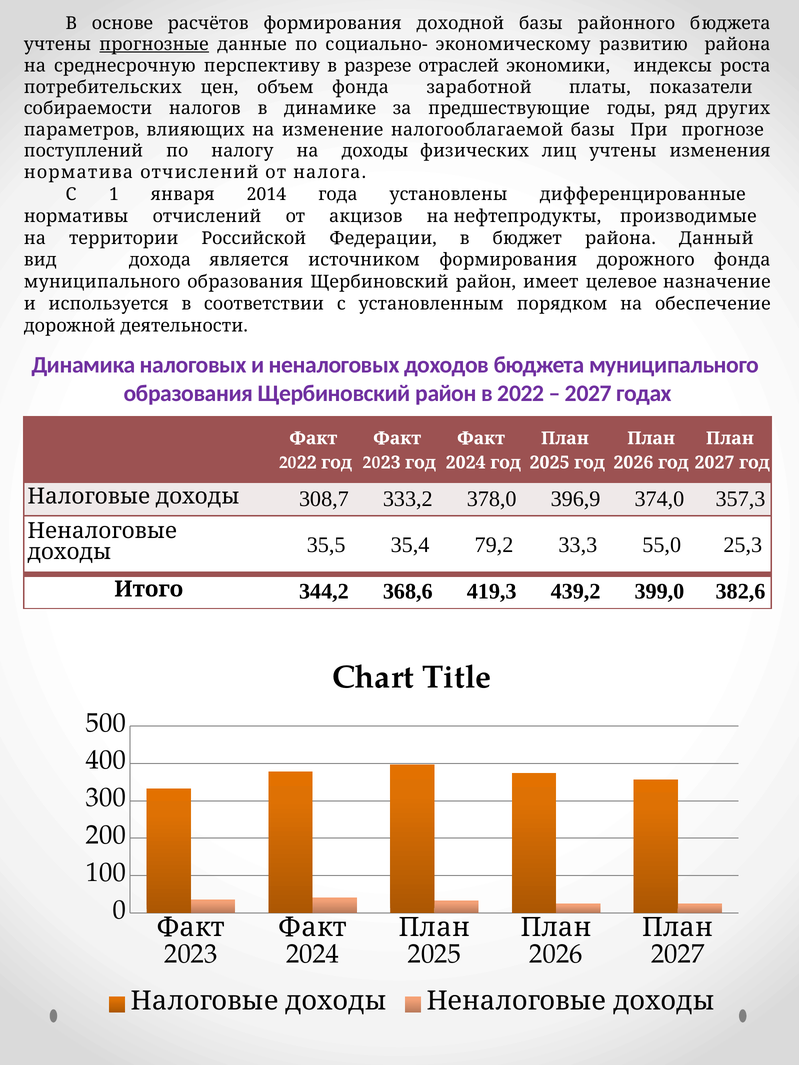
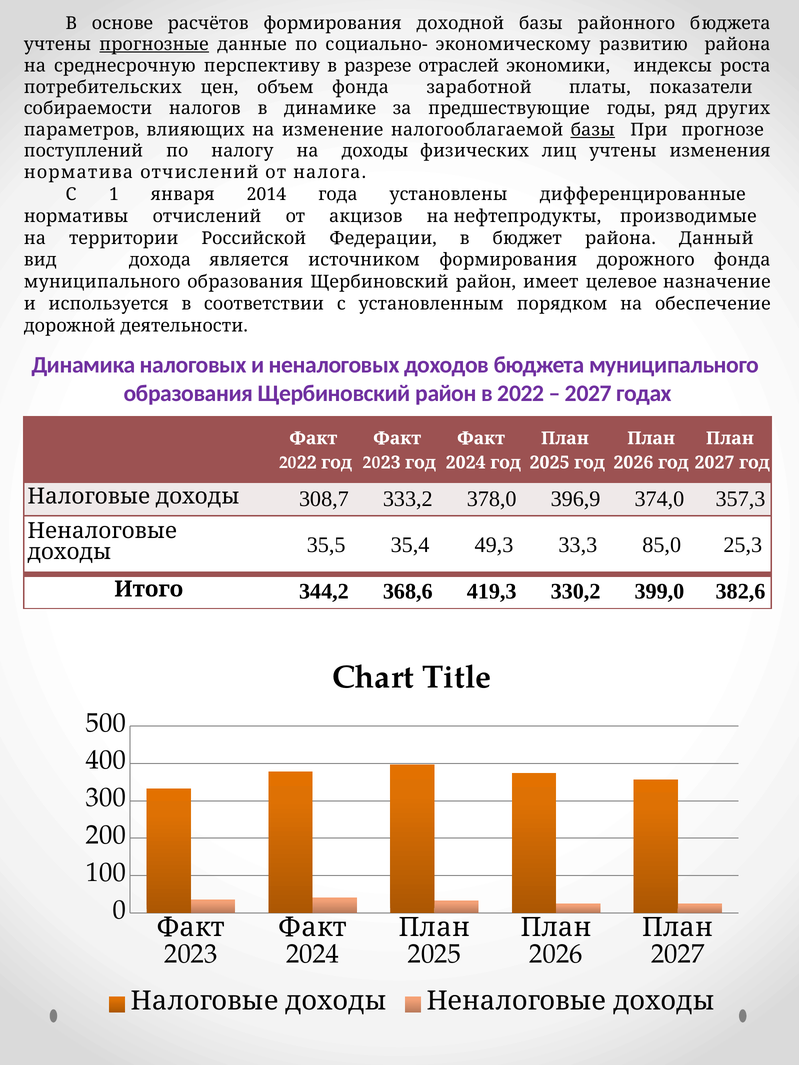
базы at (593, 130) underline: none -> present
79,2: 79,2 -> 49,3
55,0: 55,0 -> 85,0
439,2: 439,2 -> 330,2
